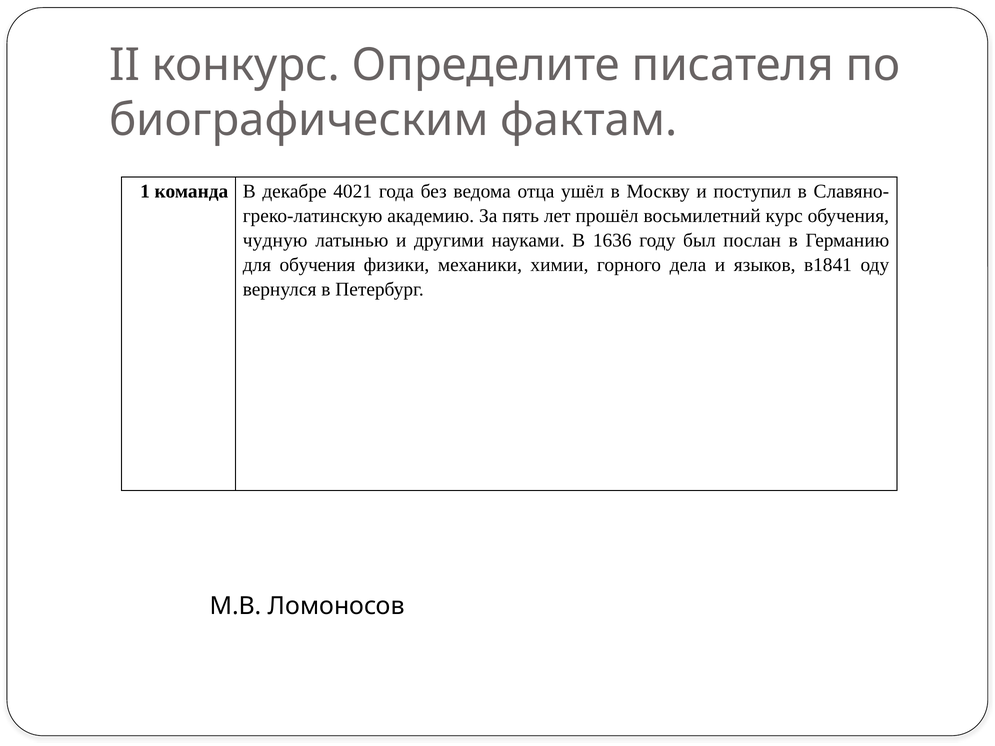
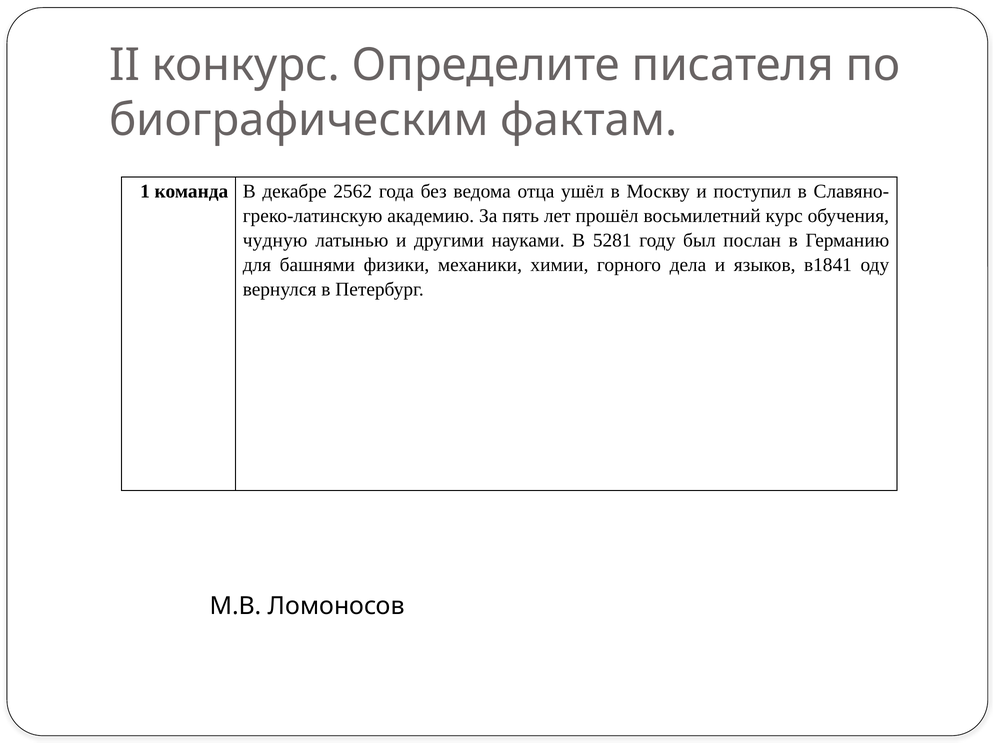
4021: 4021 -> 2562
1636: 1636 -> 5281
для обучения: обучения -> башнями
